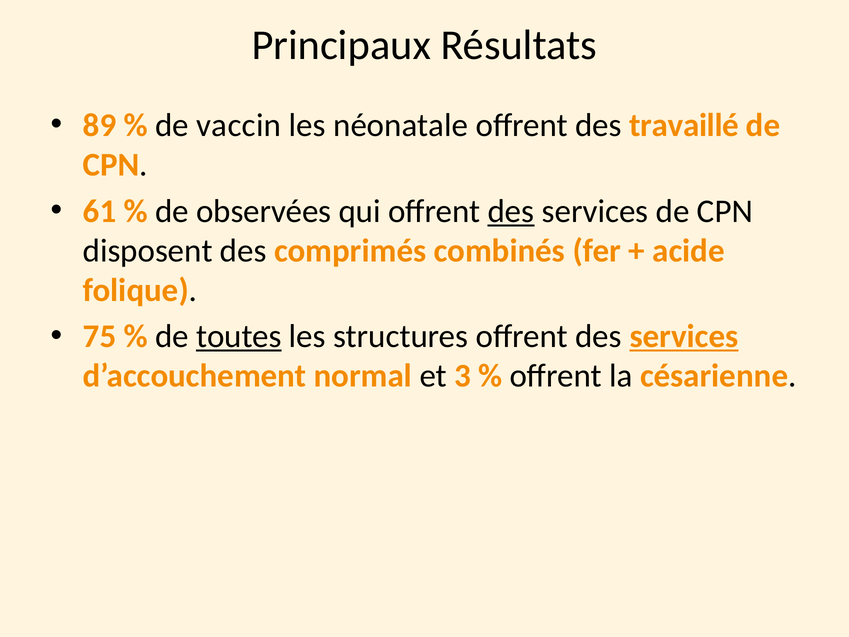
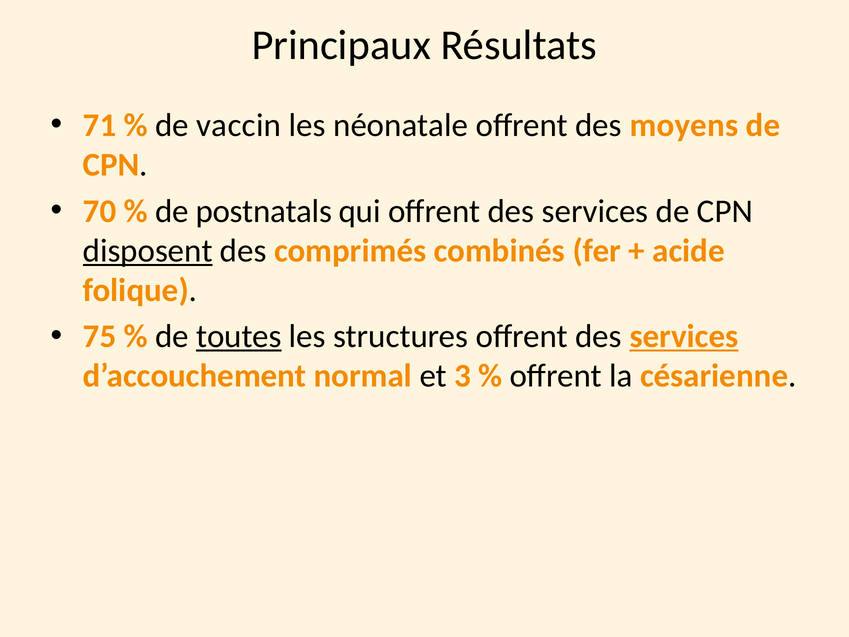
89: 89 -> 71
travaillé: travaillé -> moyens
61: 61 -> 70
observées: observées -> postnatals
des at (511, 211) underline: present -> none
disposent underline: none -> present
